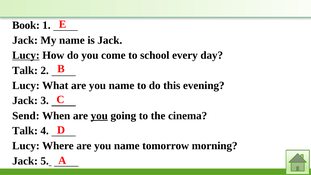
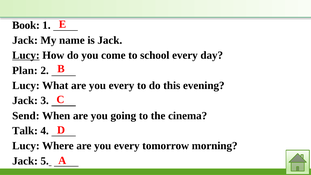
Talk at (25, 70): Talk -> Plan
What are you name: name -> every
you at (99, 116) underline: present -> none
Where are you name: name -> every
